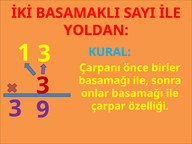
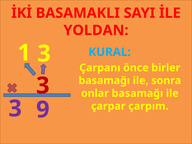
özelliği: özelliği -> çarpım
